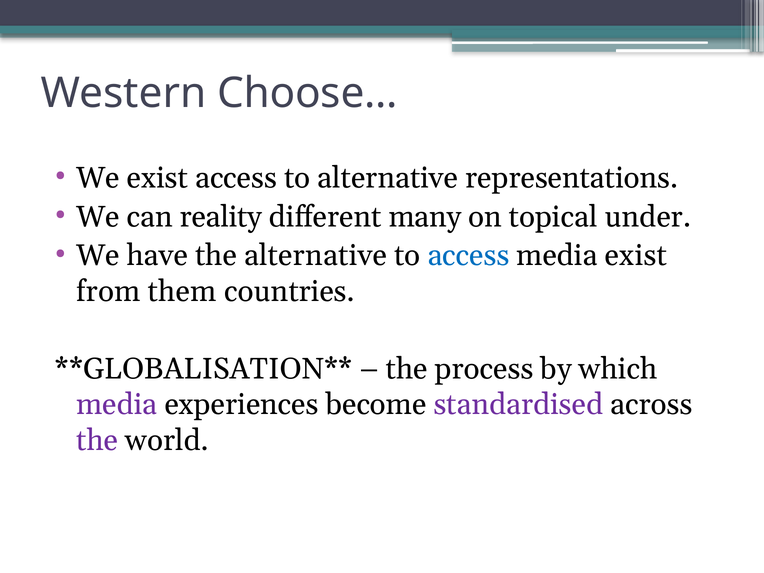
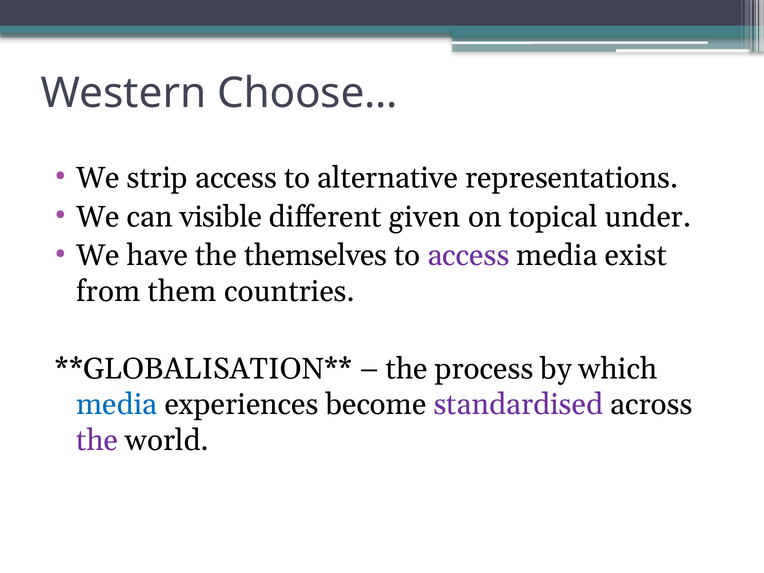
We exist: exist -> strip
reality: reality -> visible
many: many -> given
the alternative: alternative -> themselves
access at (468, 256) colour: blue -> purple
media at (117, 405) colour: purple -> blue
